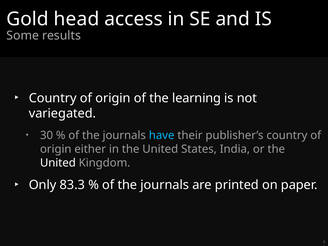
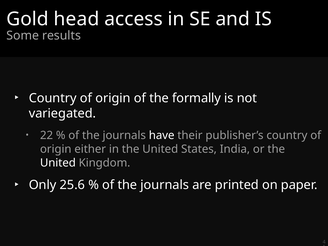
learning: learning -> formally
30: 30 -> 22
have colour: light blue -> white
83.3: 83.3 -> 25.6
